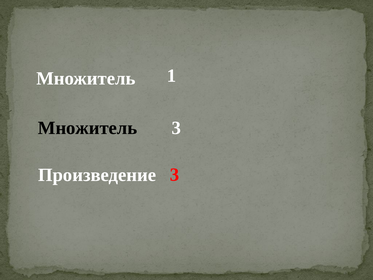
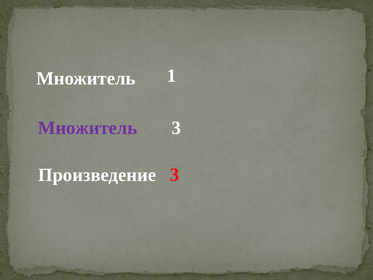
Множитель at (88, 128) colour: black -> purple
